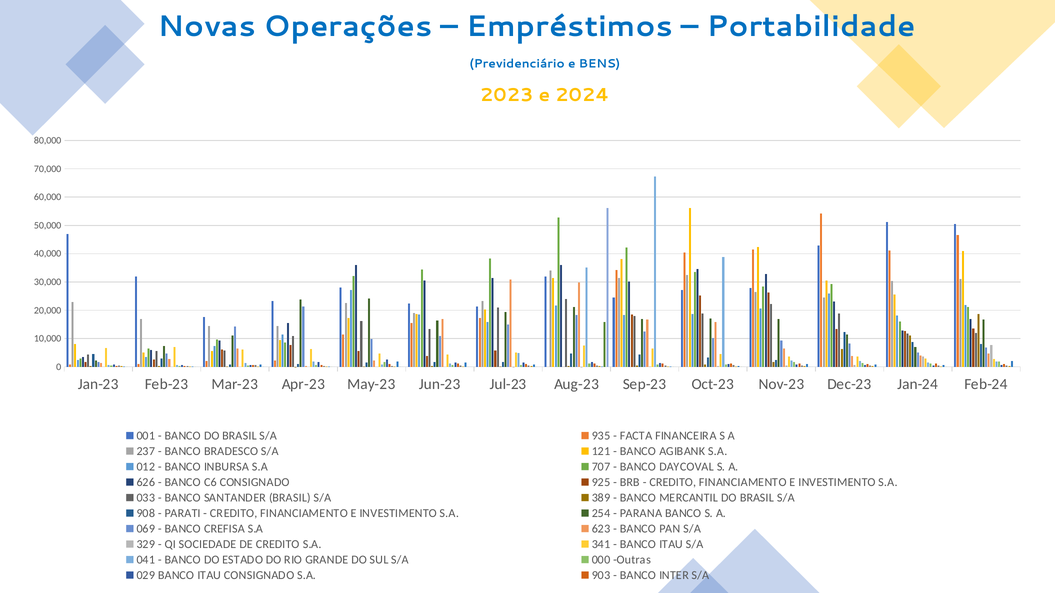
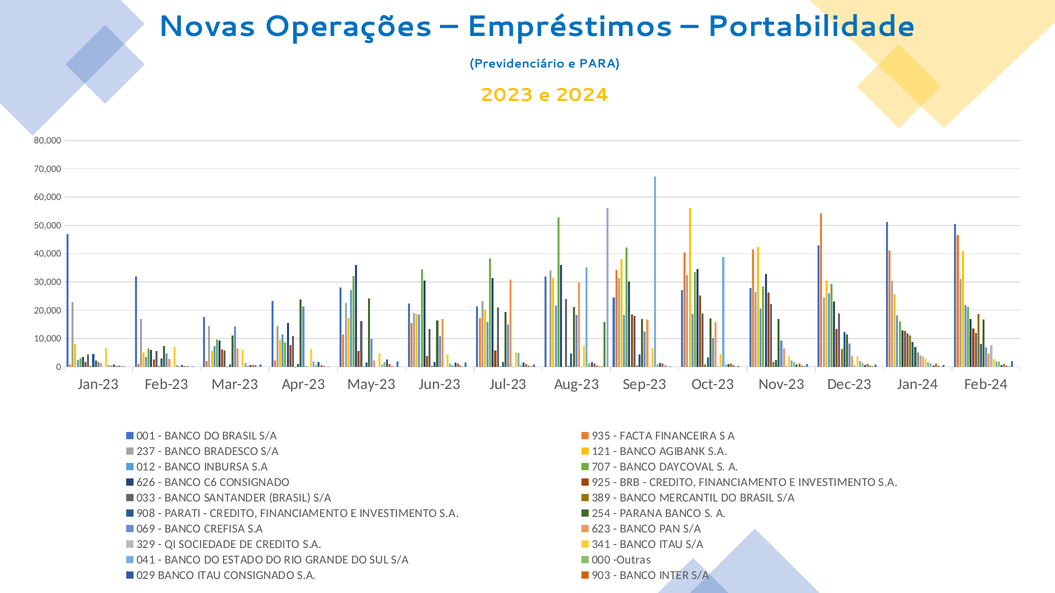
BENS: BENS -> PARA
